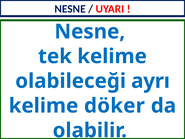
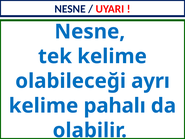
döker: döker -> pahalı
